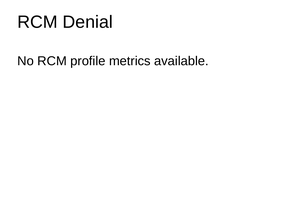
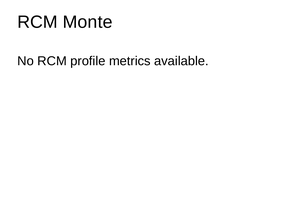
Denial: Denial -> Monte
